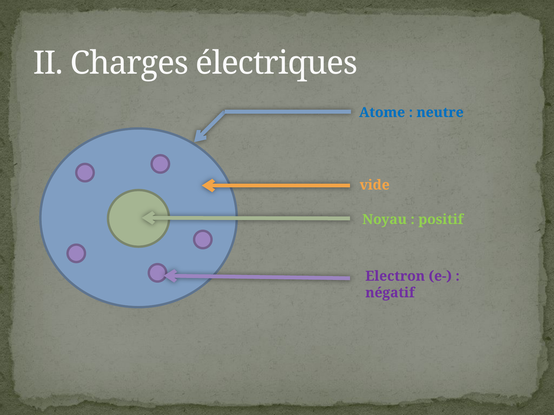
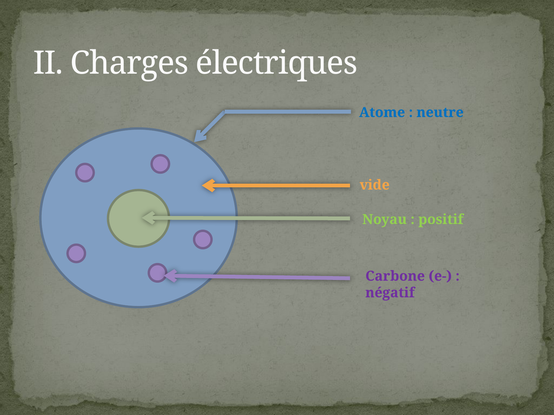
Electron: Electron -> Carbone
